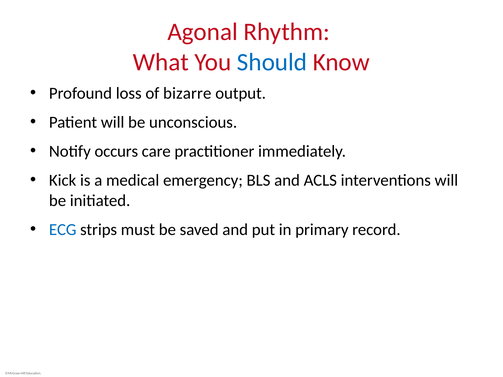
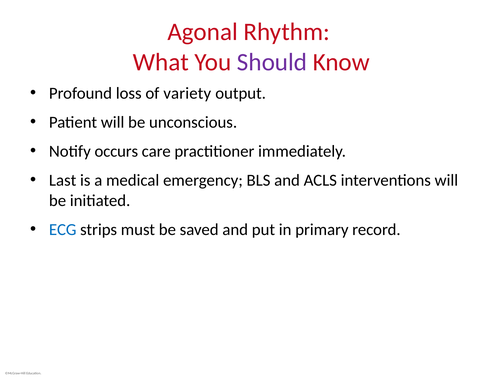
Should colour: blue -> purple
bizarre: bizarre -> variety
Kick: Kick -> Last
